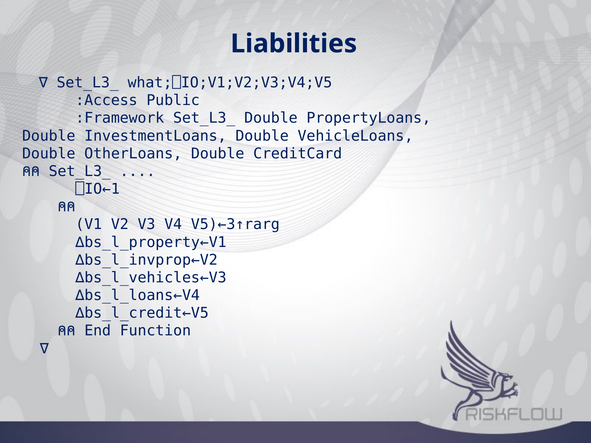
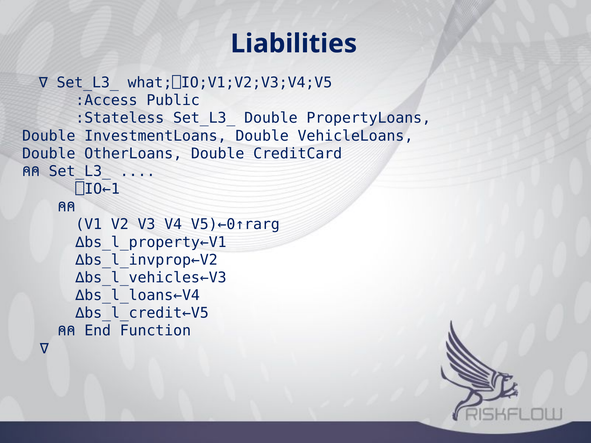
:Framework: :Framework -> :Stateless
V5)←3↑rarg: V5)←3↑rarg -> V5)←0↑rarg
